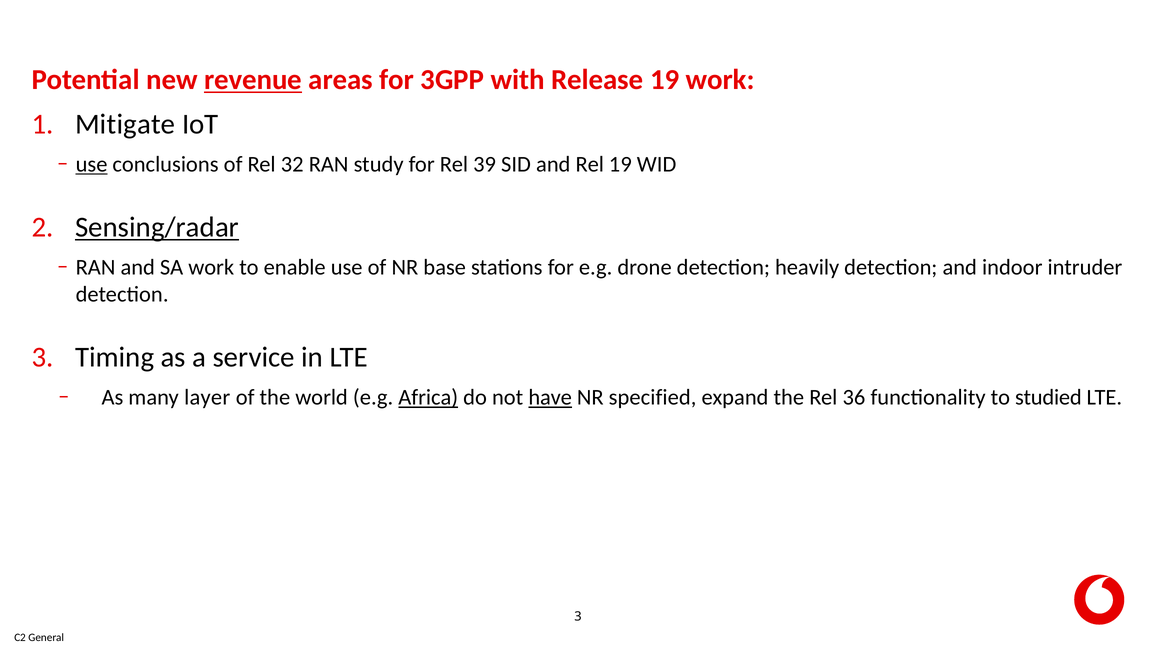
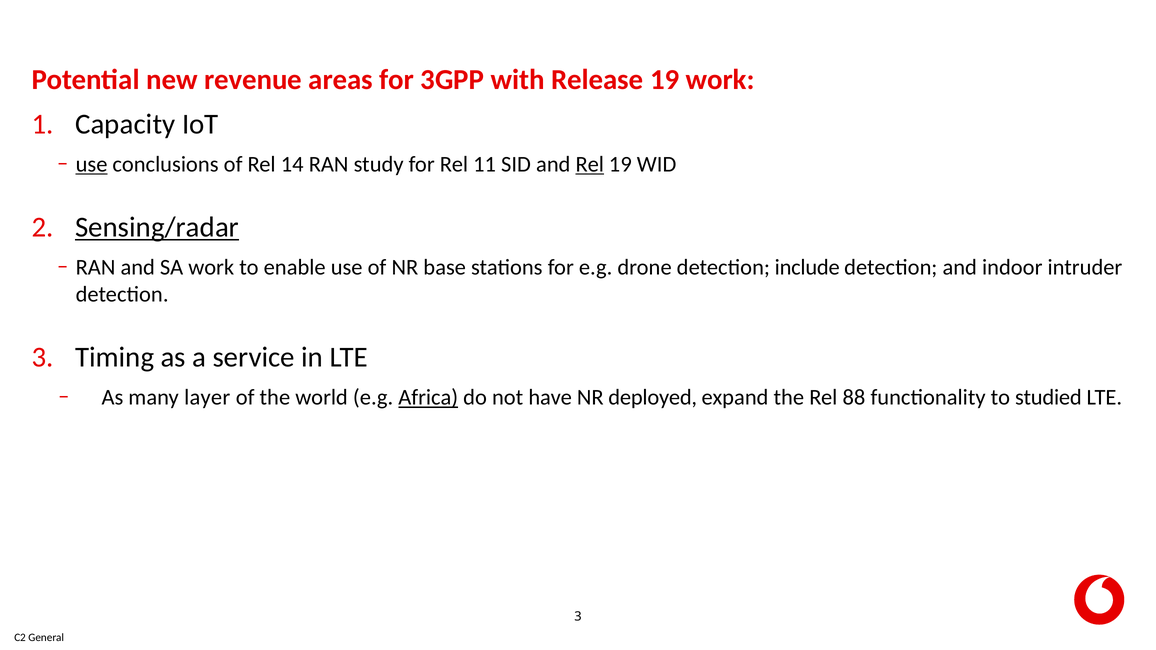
revenue underline: present -> none
Mitigate: Mitigate -> Capacity
32: 32 -> 14
39: 39 -> 11
Rel at (590, 164) underline: none -> present
heavily: heavily -> include
have underline: present -> none
specified: specified -> deployed
36: 36 -> 88
